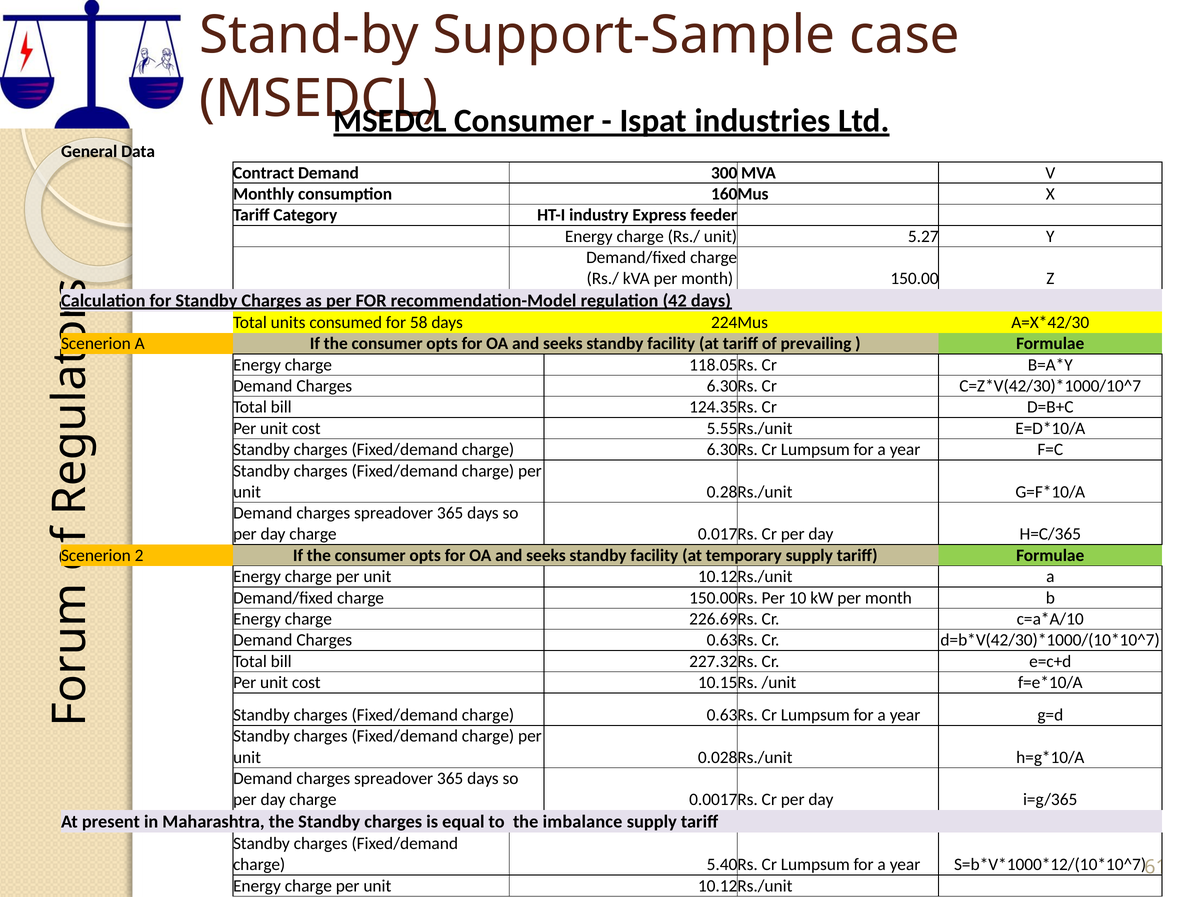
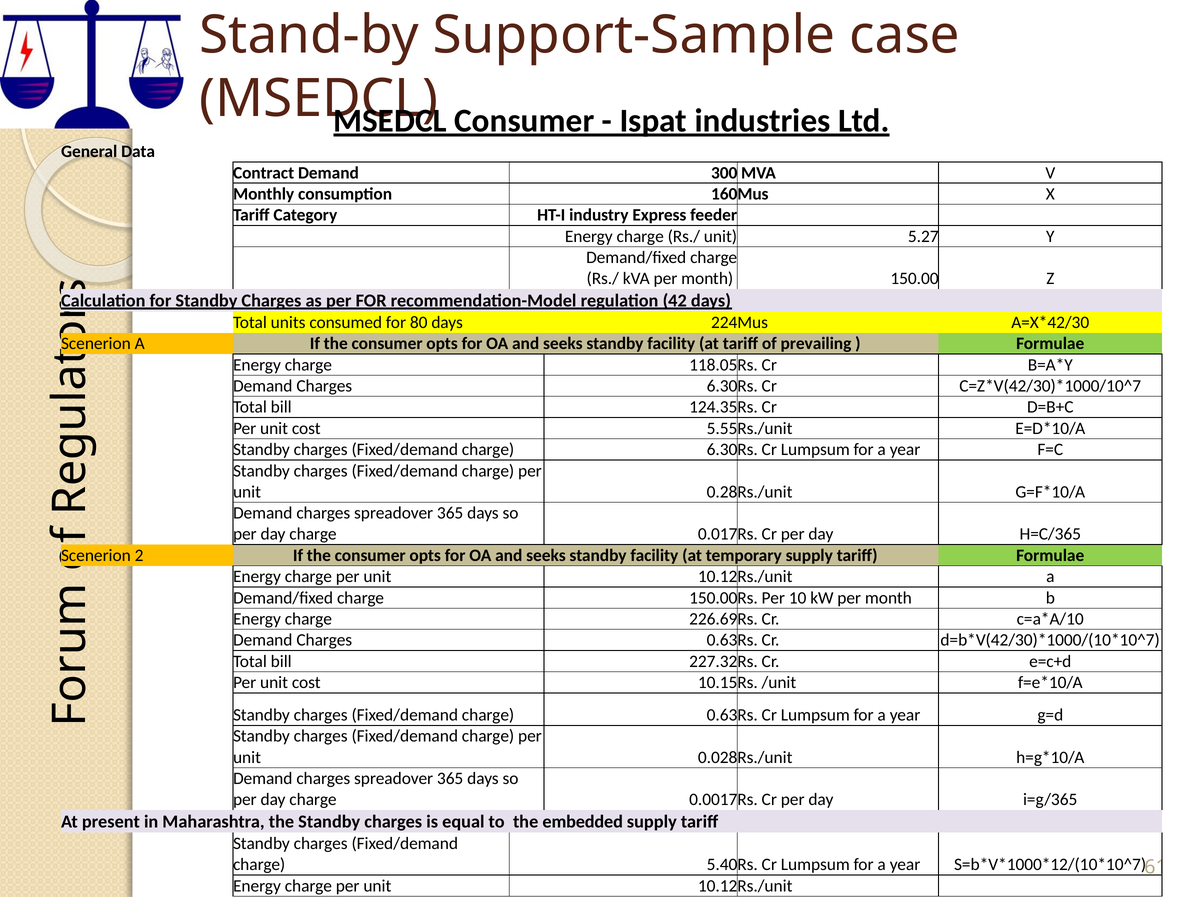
58: 58 -> 80
imbalance: imbalance -> embedded
